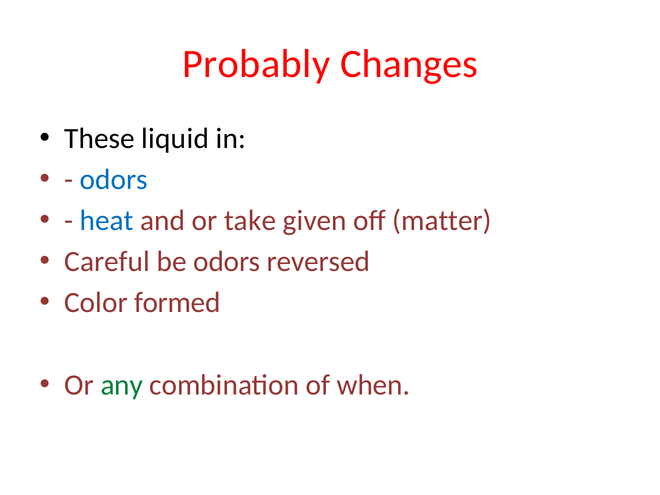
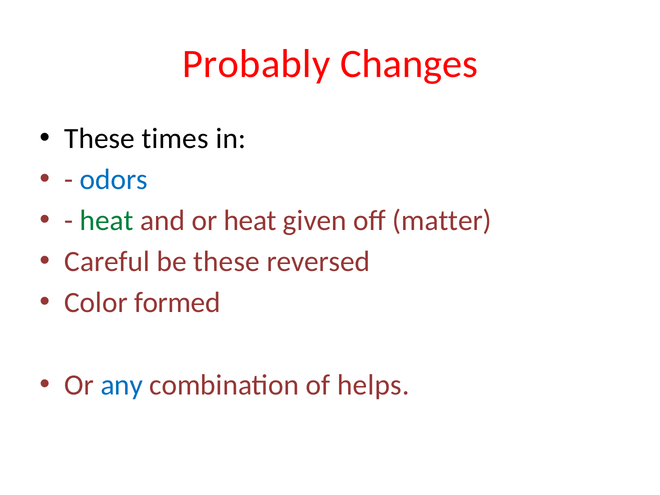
liquid: liquid -> times
heat at (107, 221) colour: blue -> green
or take: take -> heat
be odors: odors -> these
any colour: green -> blue
when: when -> helps
